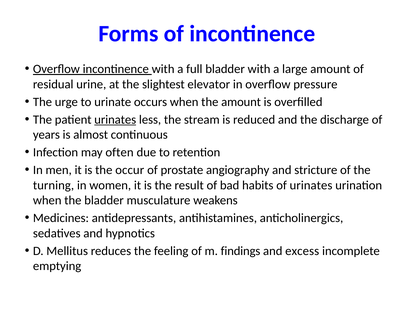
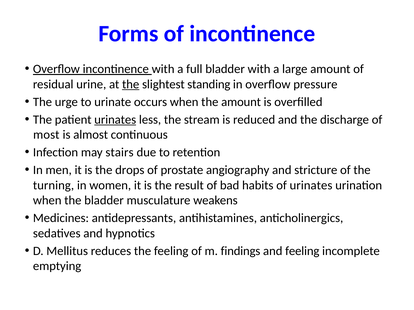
the at (131, 84) underline: none -> present
elevator: elevator -> standing
years: years -> most
often: often -> stairs
occur: occur -> drops
and excess: excess -> feeling
